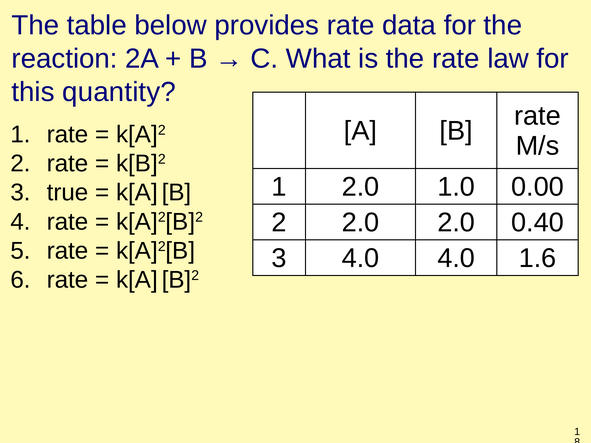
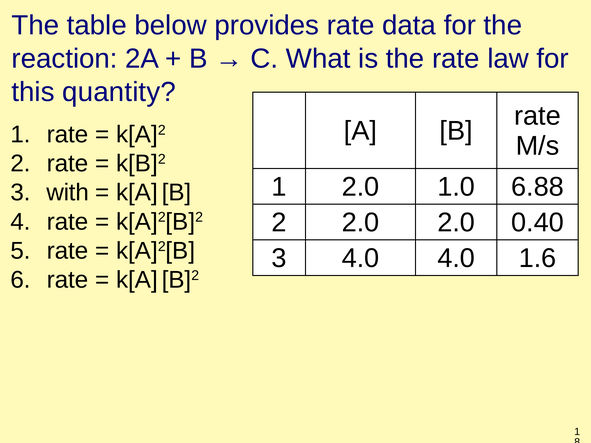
0.00: 0.00 -> 6.88
true: true -> with
